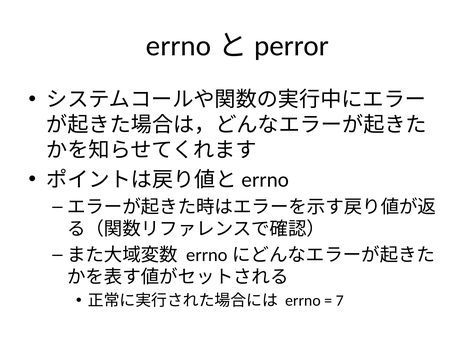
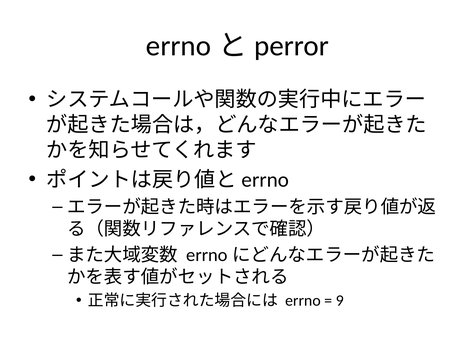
7: 7 -> 9
